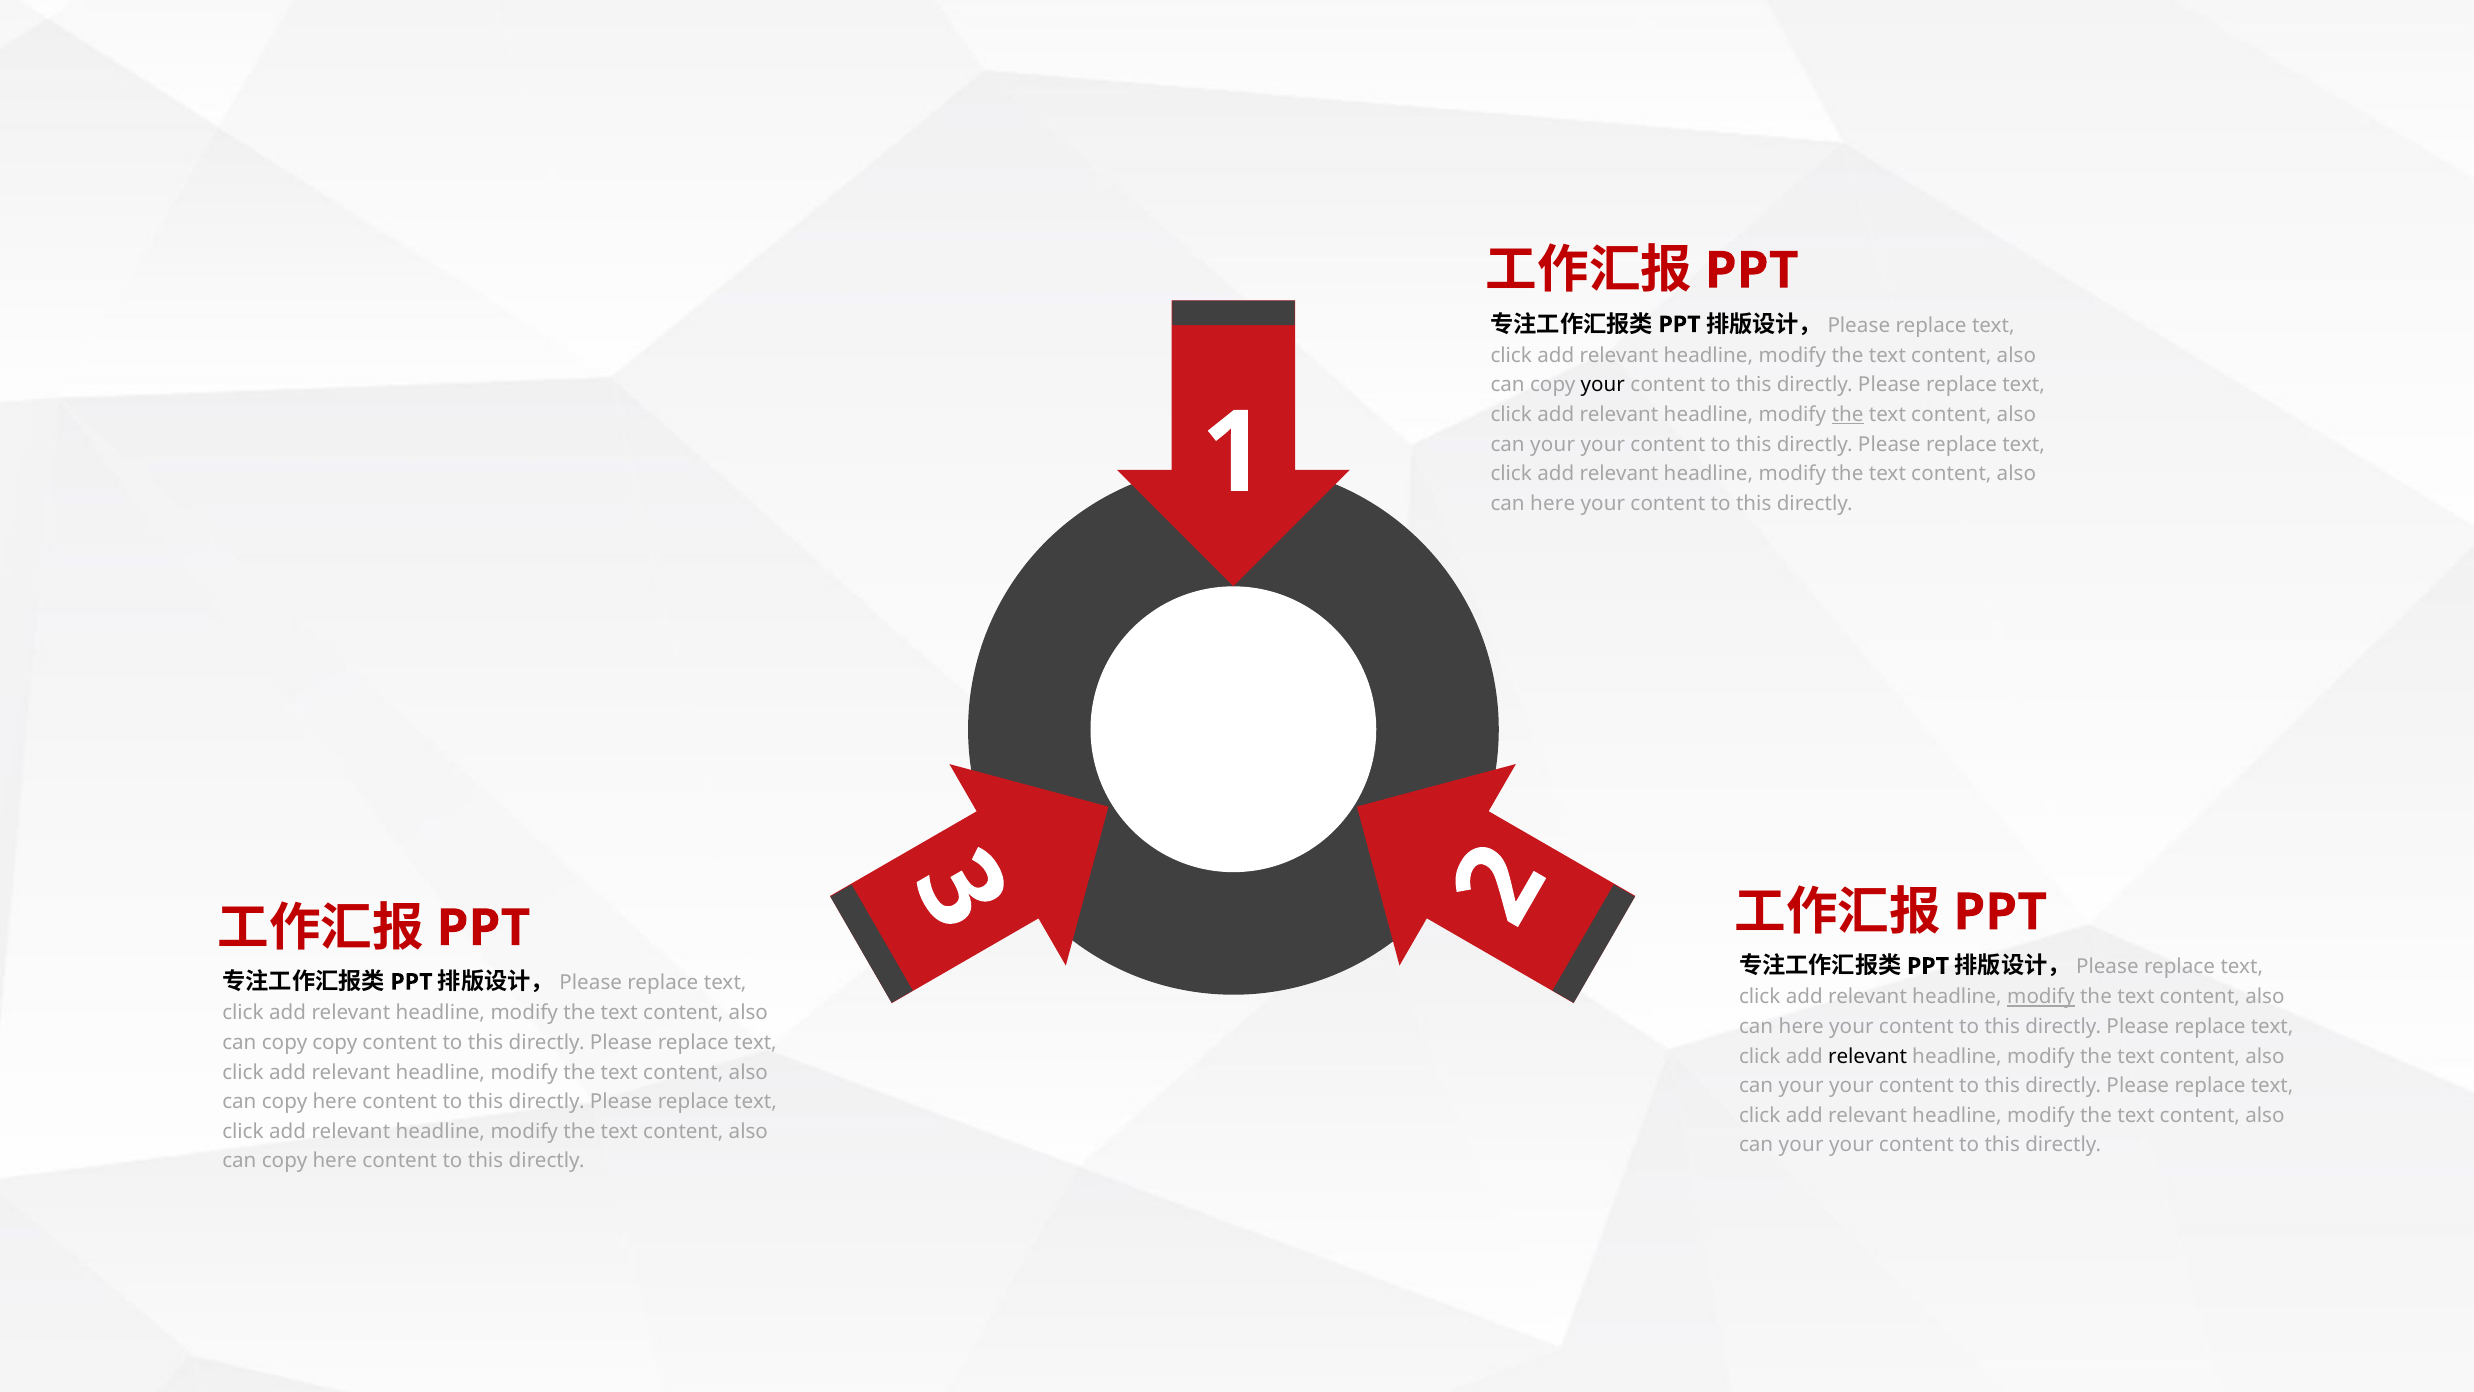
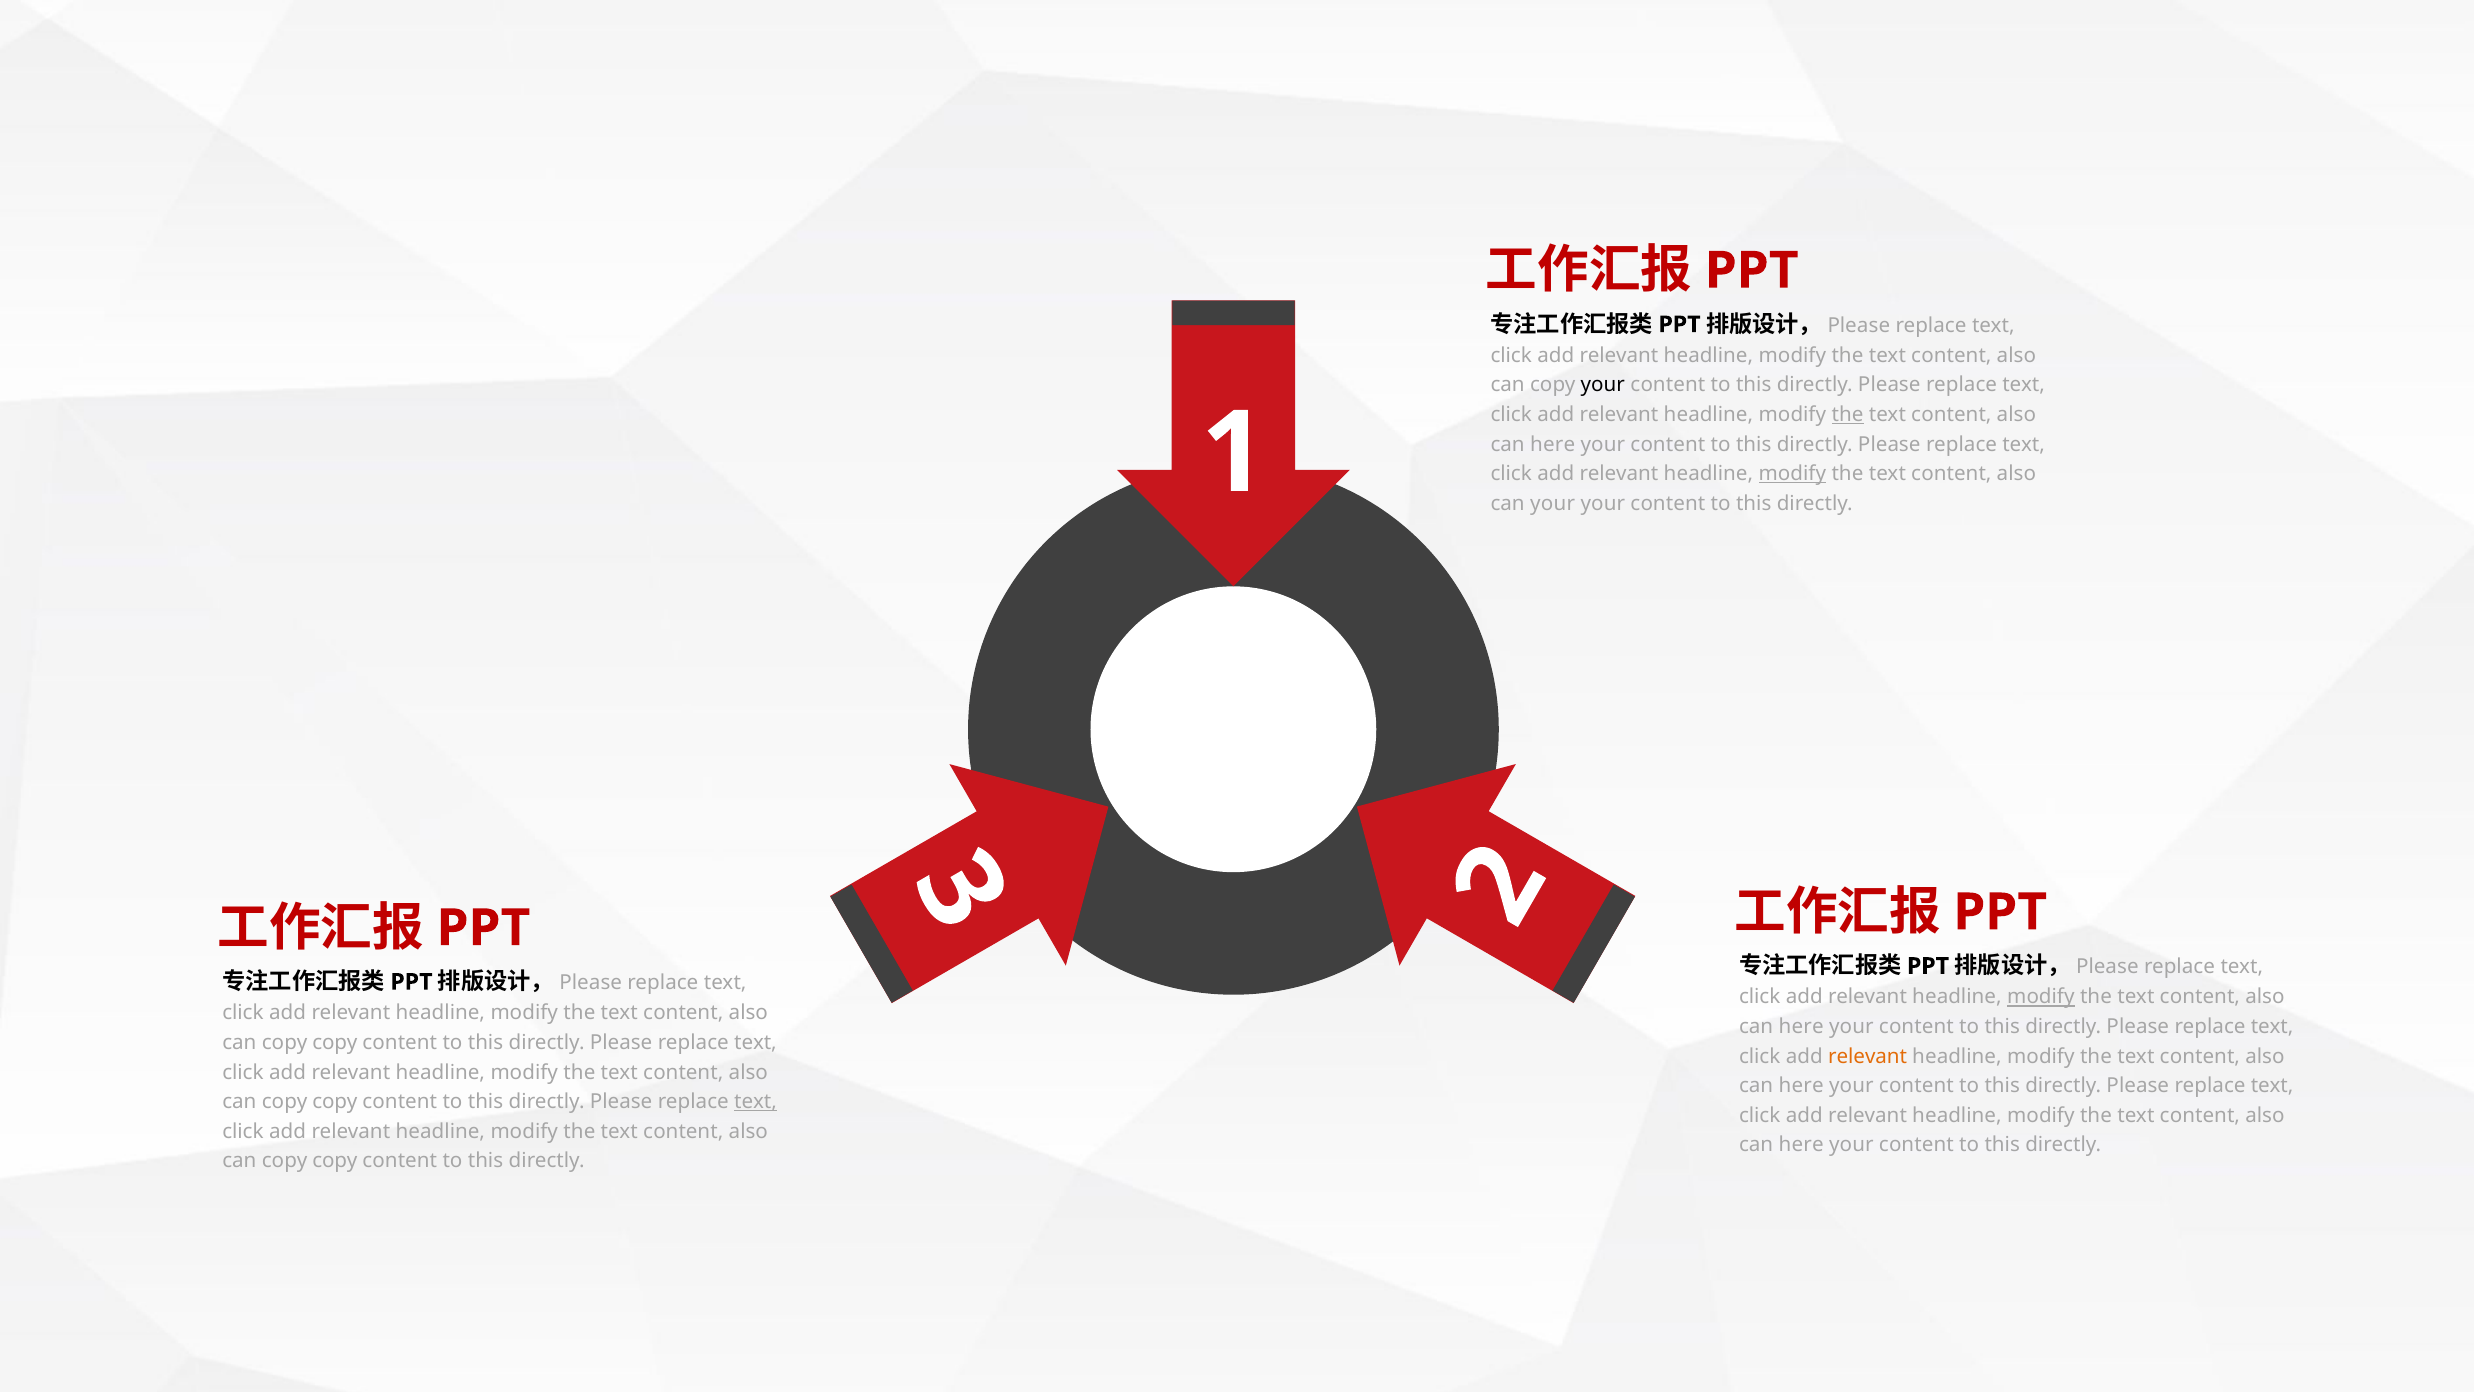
your at (1553, 444): your -> here
modify at (1792, 474) underline: none -> present
here at (1553, 503): here -> your
relevant at (1868, 1056) colour: black -> orange
your at (1801, 1086): your -> here
here at (335, 1102): here -> copy
text at (756, 1102) underline: none -> present
your at (1801, 1145): your -> here
here at (335, 1161): here -> copy
